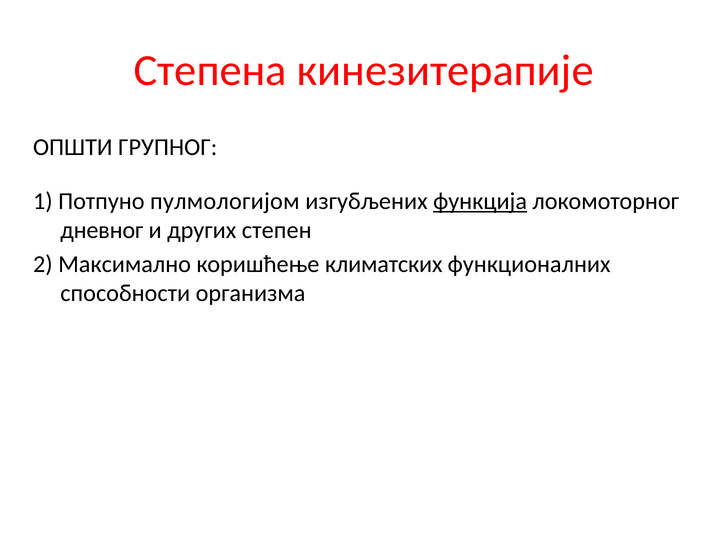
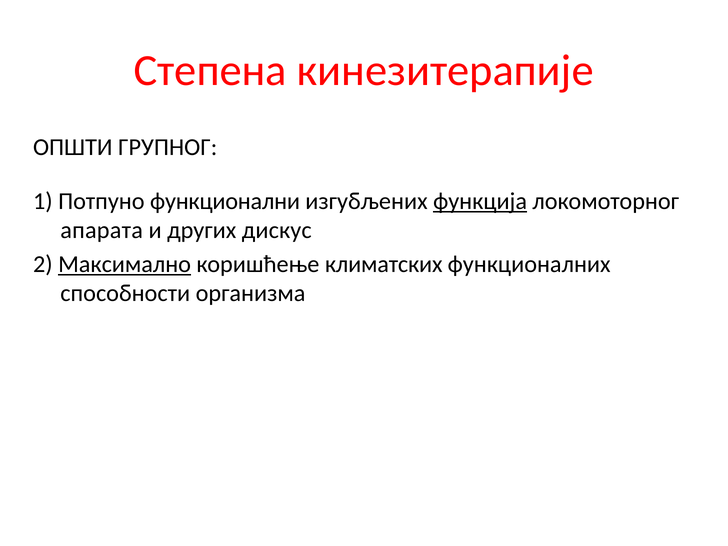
пулмологијом: пулмологијом -> функционални
дневног: дневног -> апарата
степен: степен -> дискус
Максимално underline: none -> present
